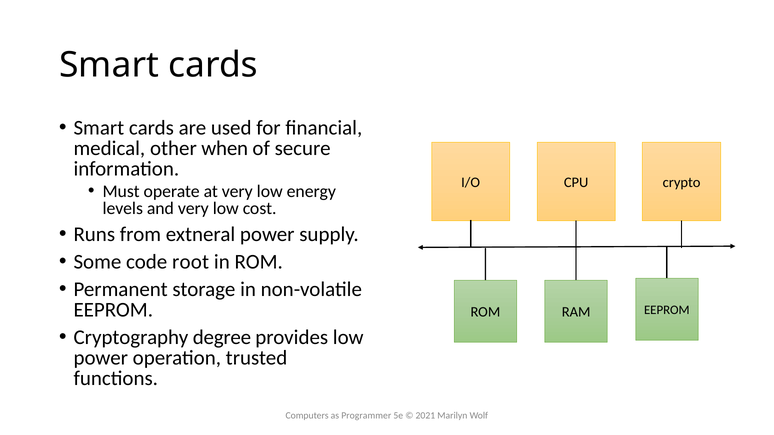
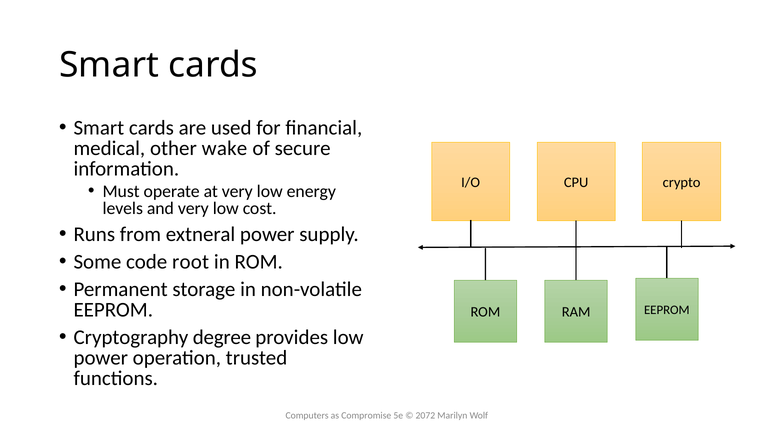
when: when -> wake
Programmer: Programmer -> Compromise
2021: 2021 -> 2072
